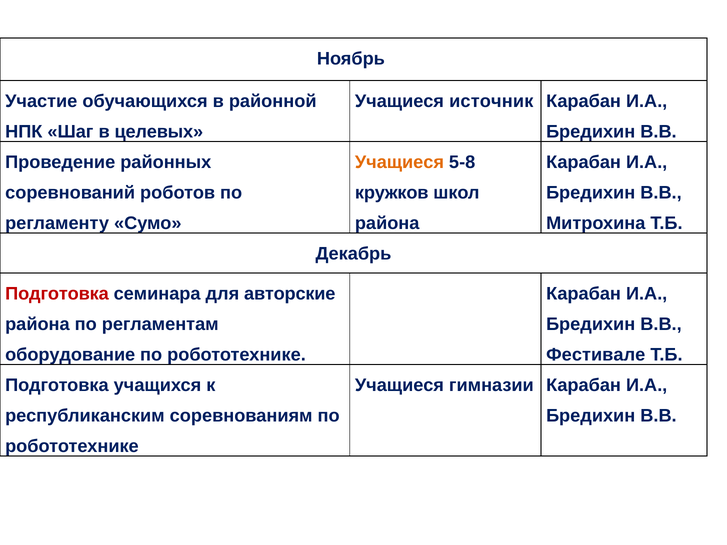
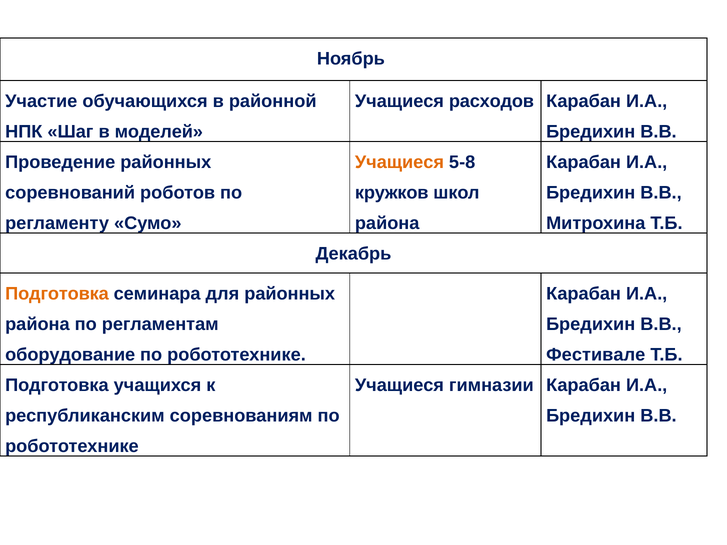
источник: источник -> расходов
целевых: целевых -> моделей
Подготовка at (57, 294) colour: red -> orange
для авторские: авторские -> районных
